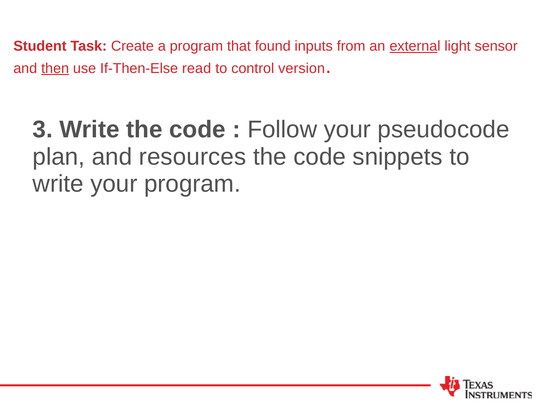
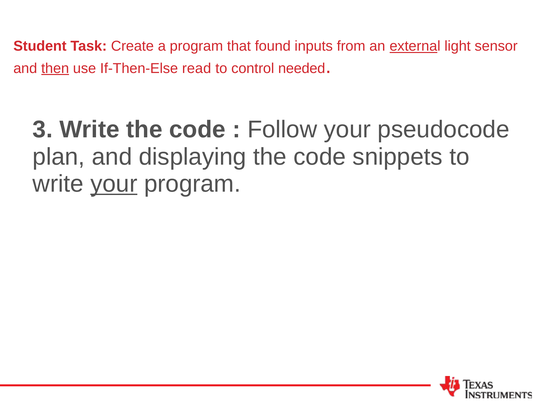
version: version -> needed
resources: resources -> displaying
your at (114, 184) underline: none -> present
